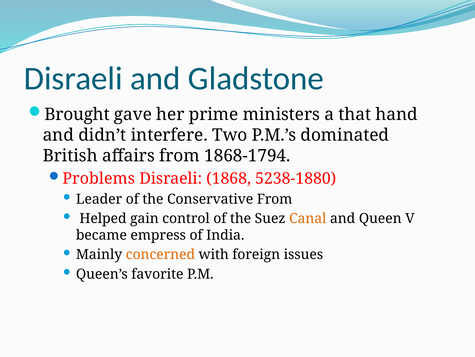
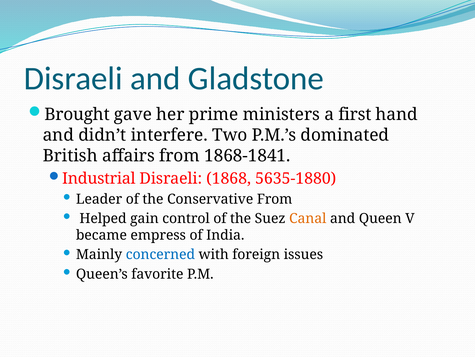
that: that -> first
1868-1794: 1868-1794 -> 1868-1841
Problems: Problems -> Industrial
5238-1880: 5238-1880 -> 5635-1880
concerned colour: orange -> blue
